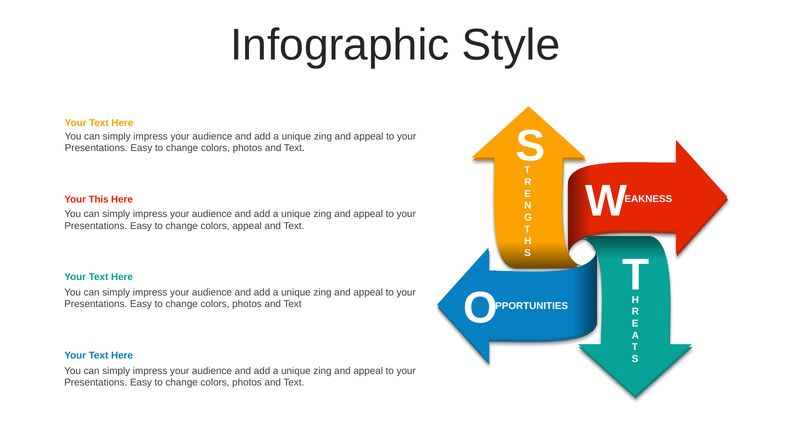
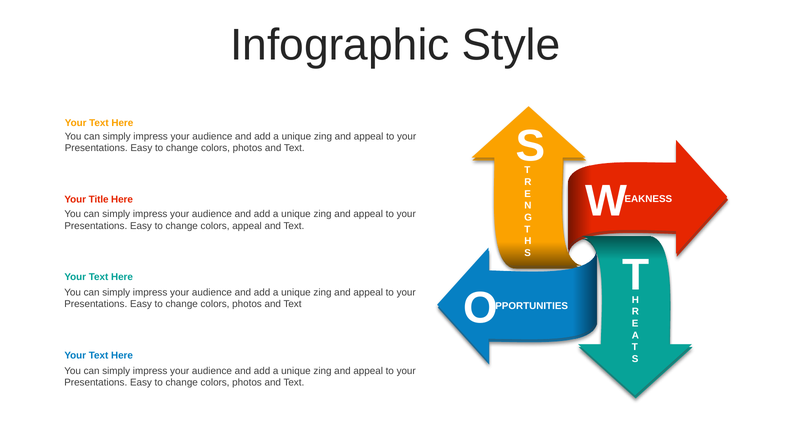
This: This -> Title
